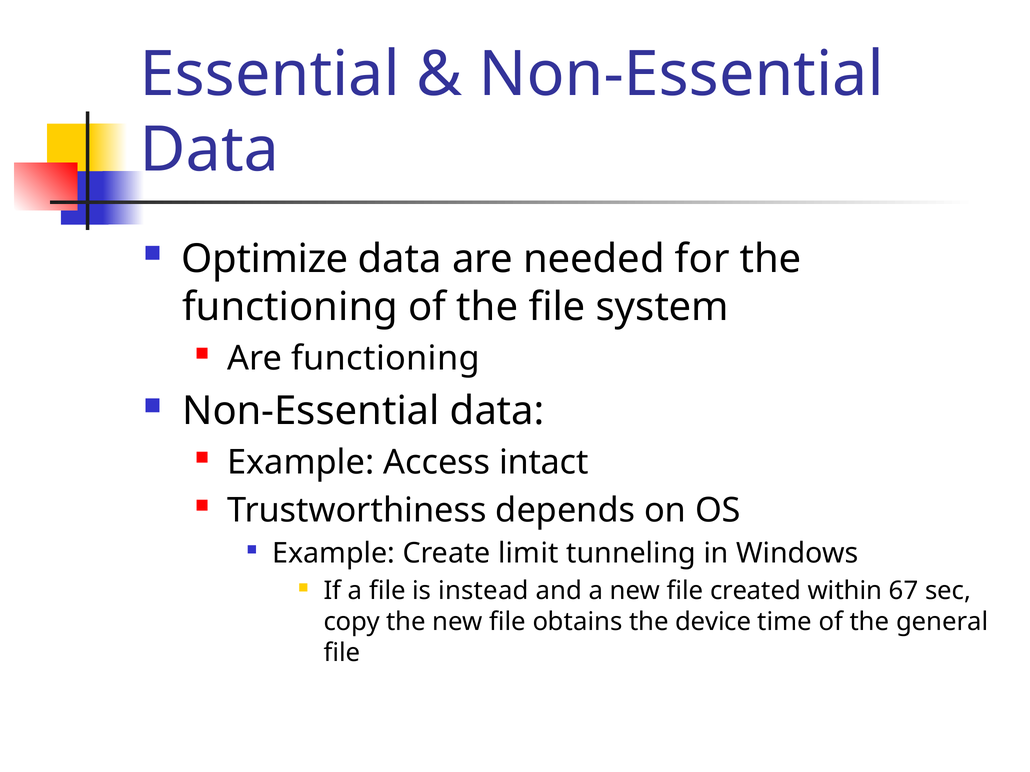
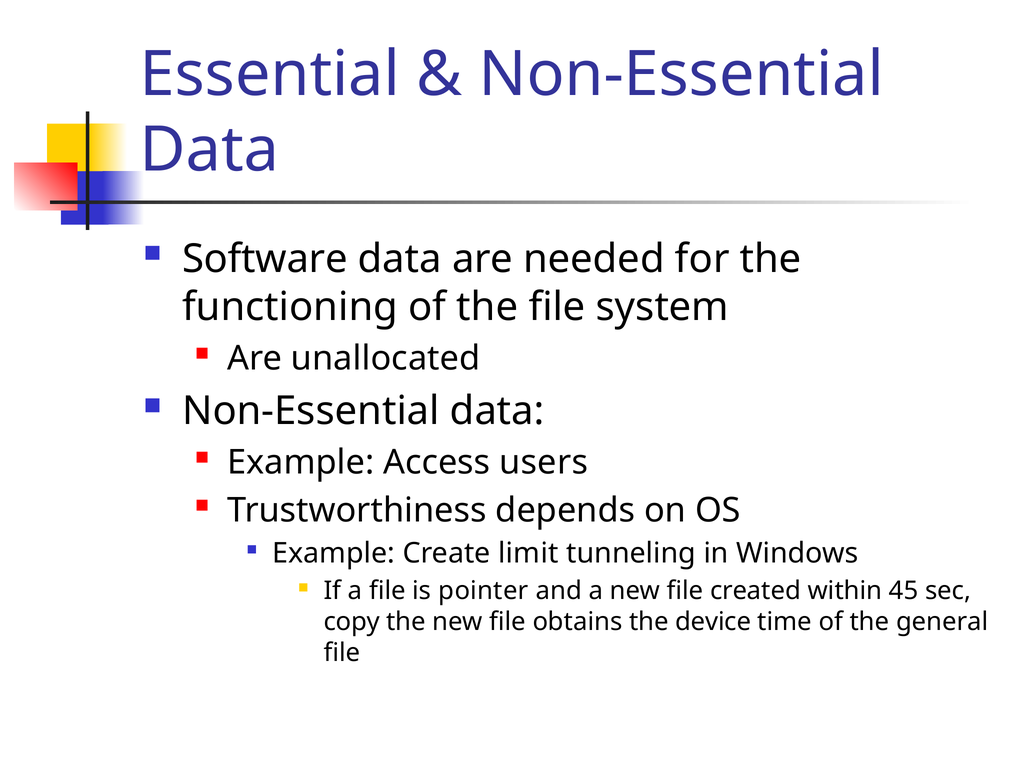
Optimize: Optimize -> Software
Are functioning: functioning -> unallocated
intact: intact -> users
instead: instead -> pointer
67: 67 -> 45
